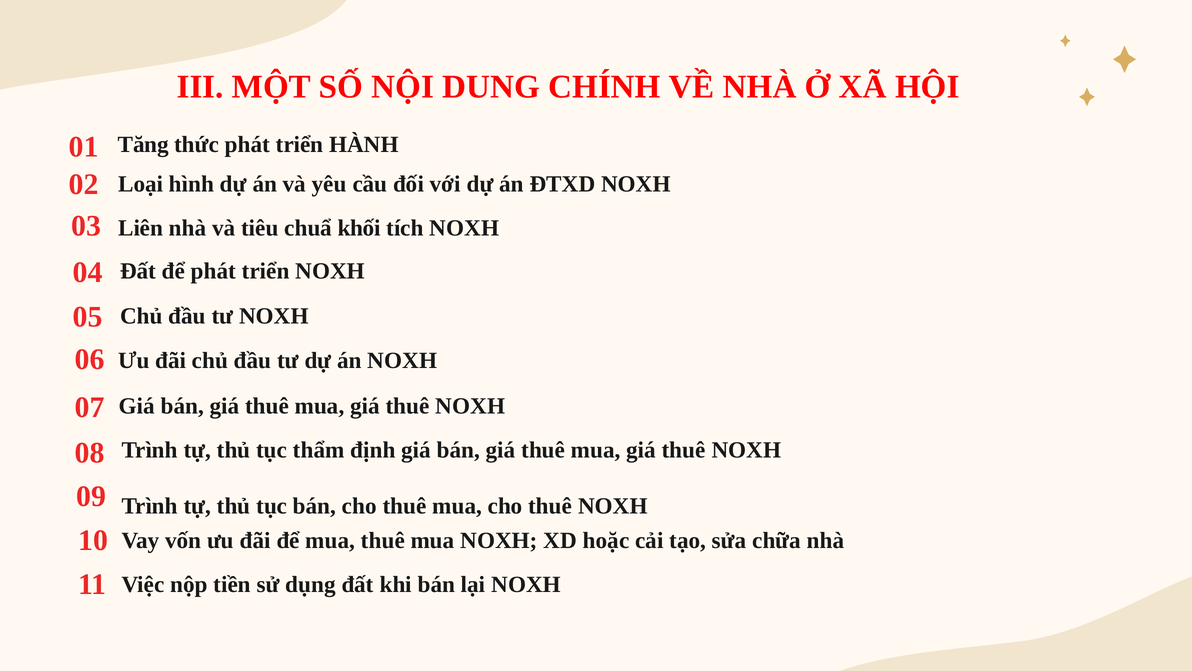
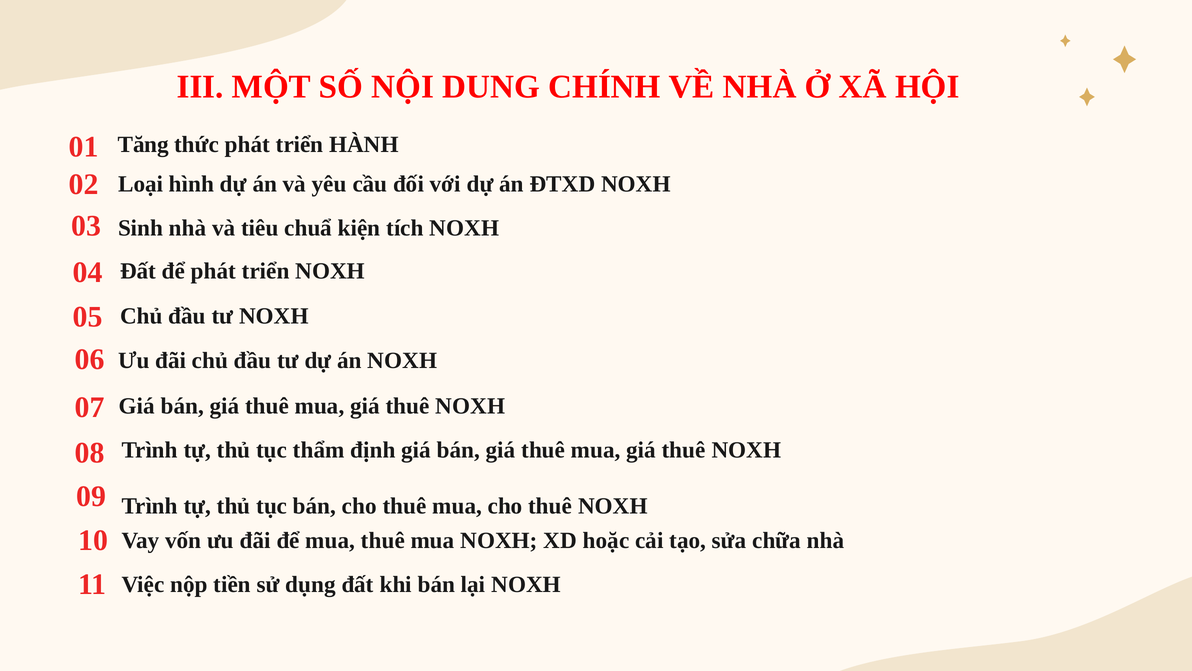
Liên: Liên -> Sinh
khối: khối -> kiện
